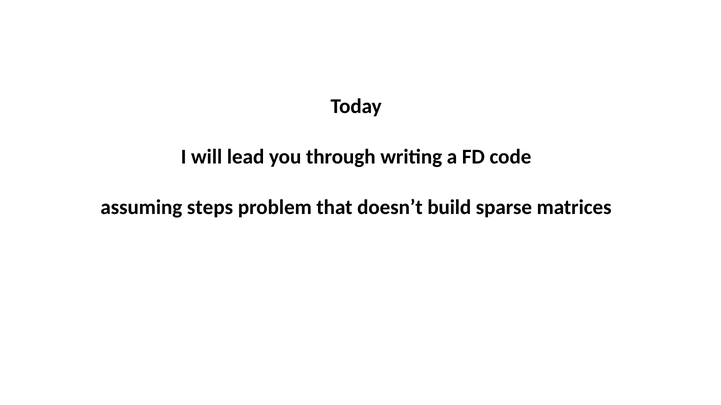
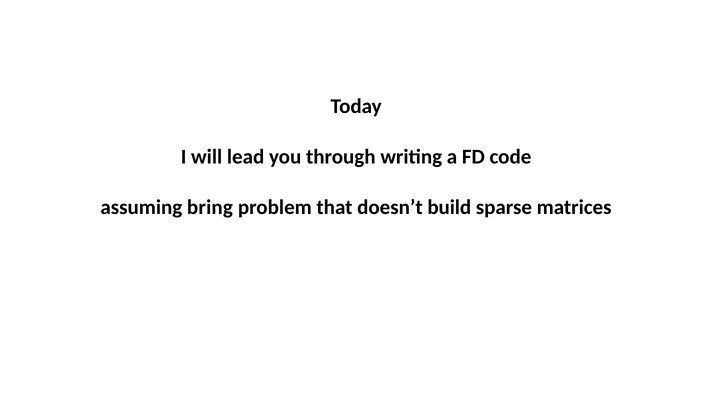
steps: steps -> bring
